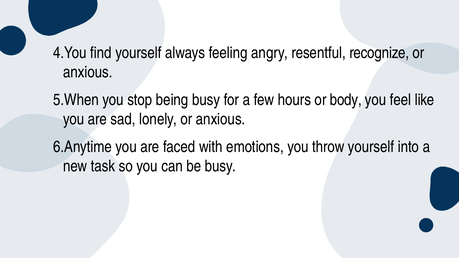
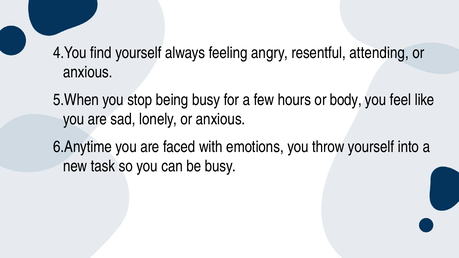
recognize: recognize -> attending
